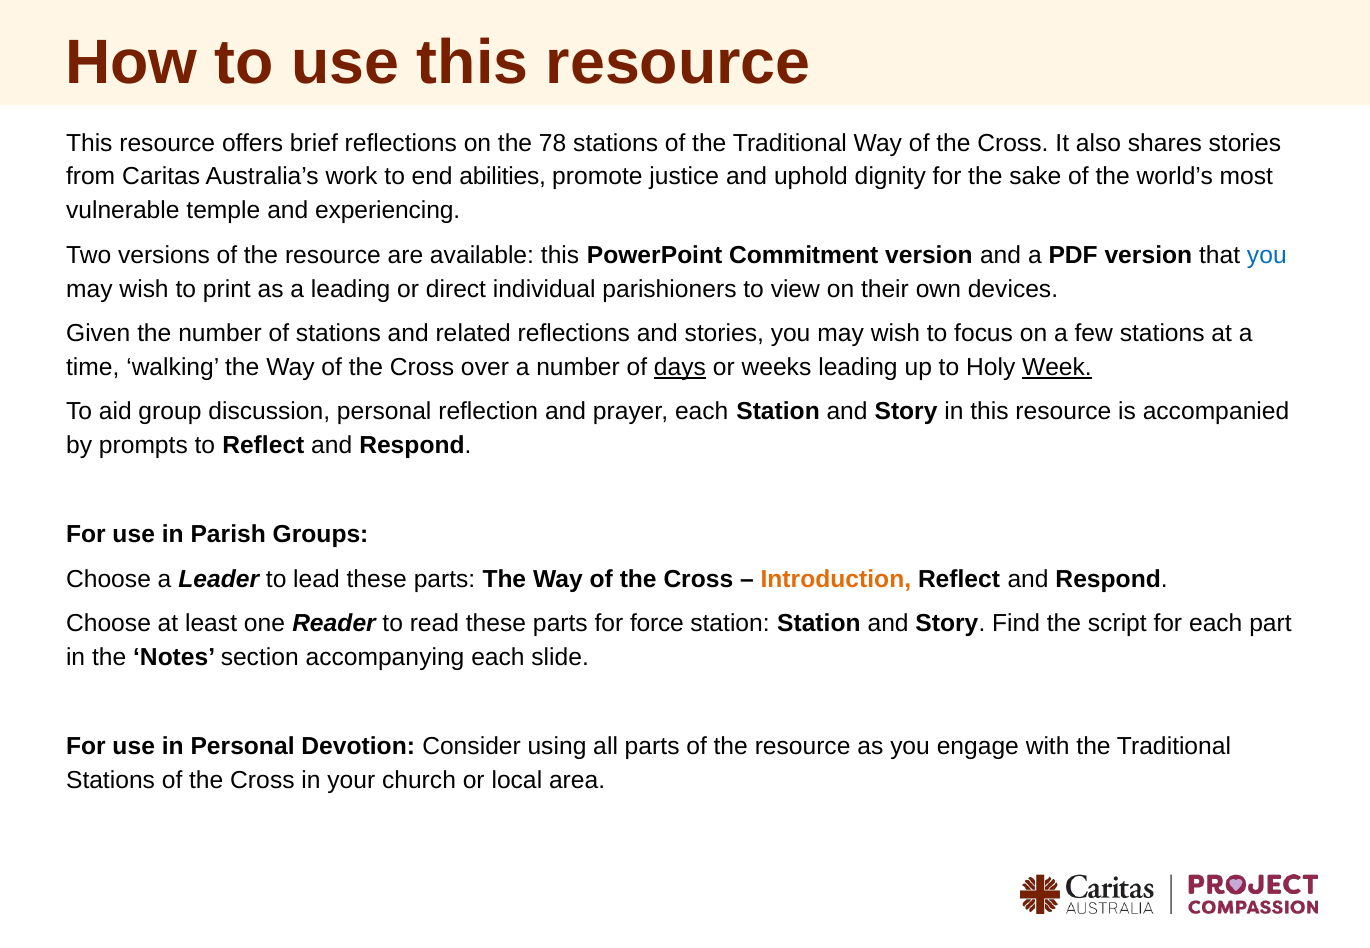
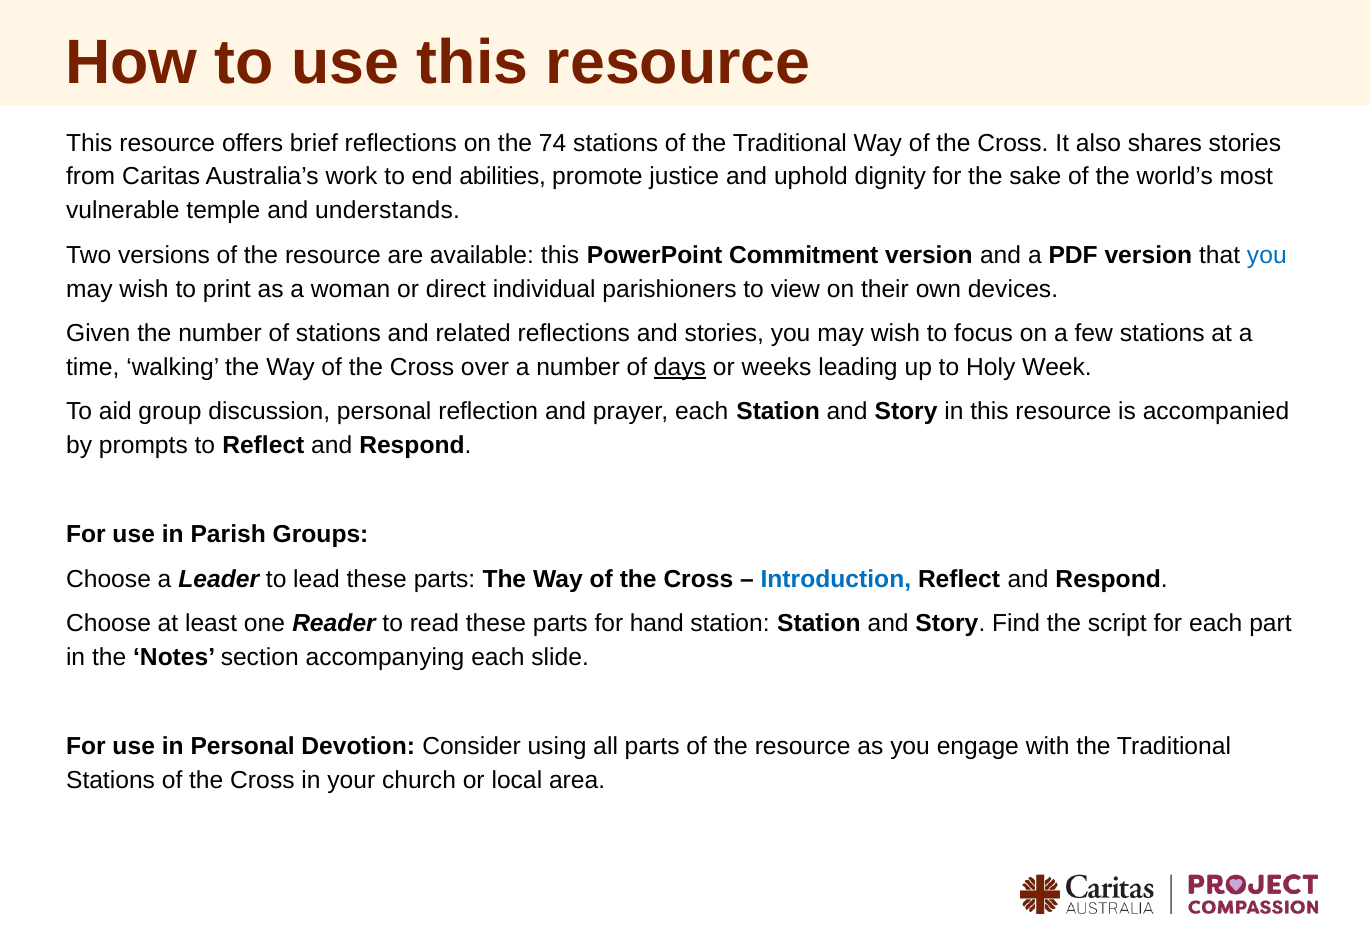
78: 78 -> 74
experiencing: experiencing -> understands
a leading: leading -> woman
Week underline: present -> none
Introduction colour: orange -> blue
force: force -> hand
